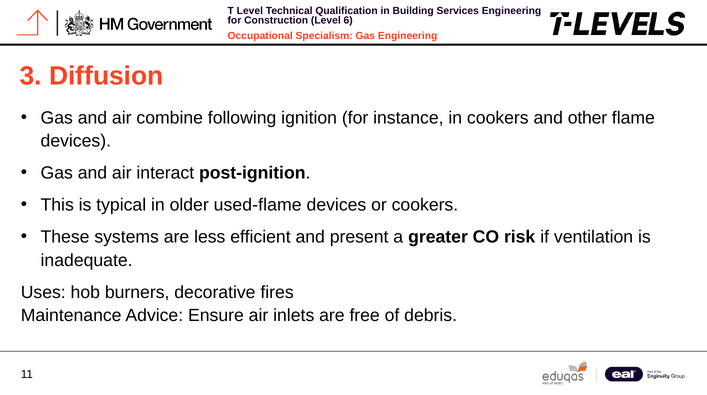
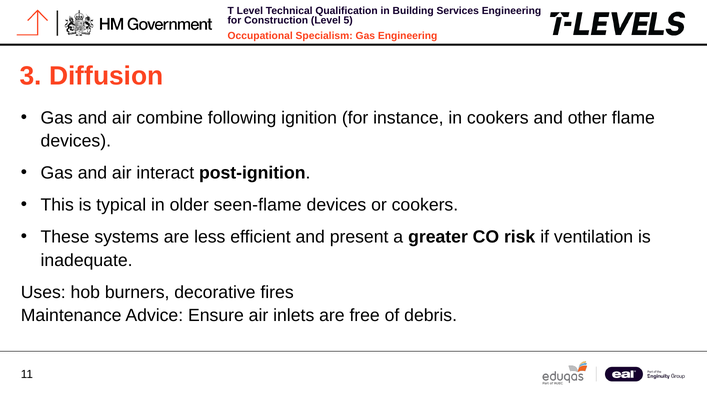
6: 6 -> 5
used-flame: used-flame -> seen-flame
